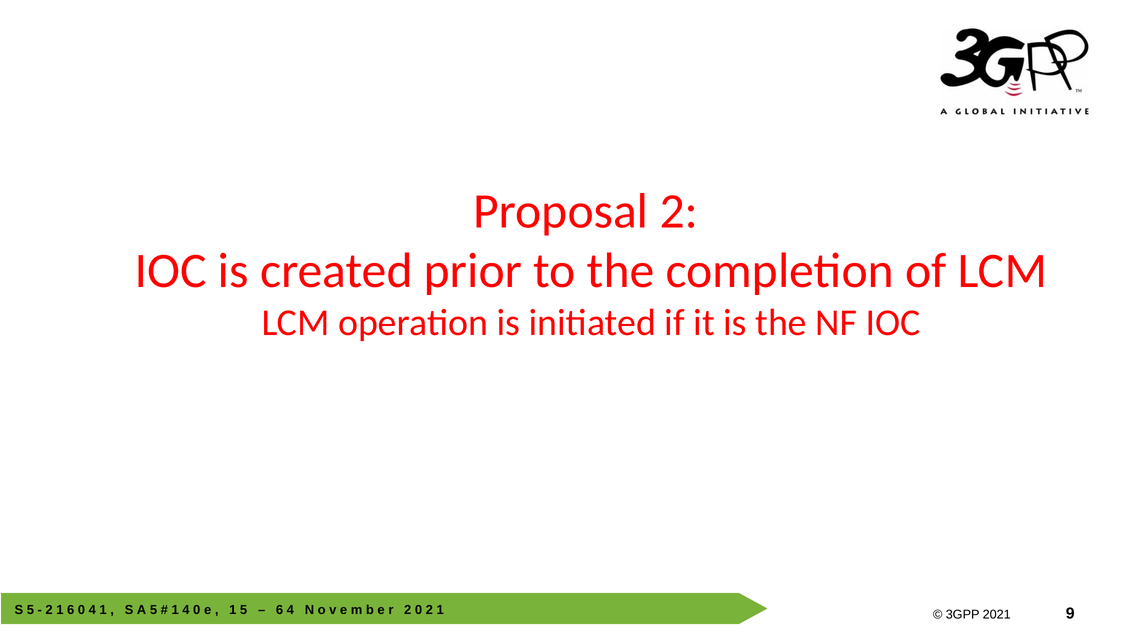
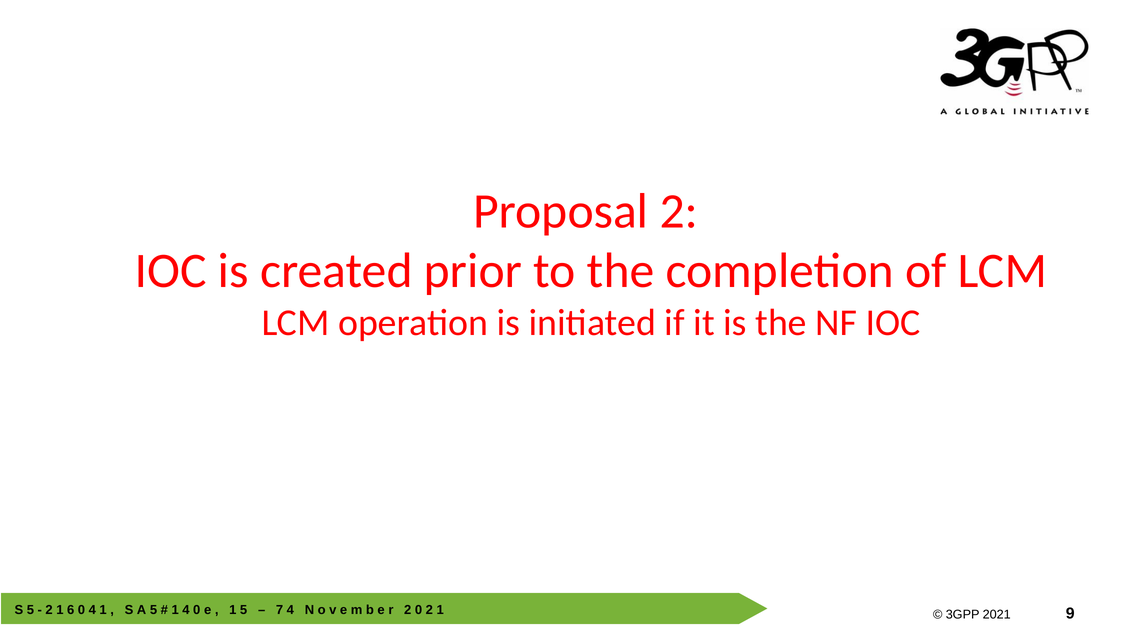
6 at (280, 610): 6 -> 7
